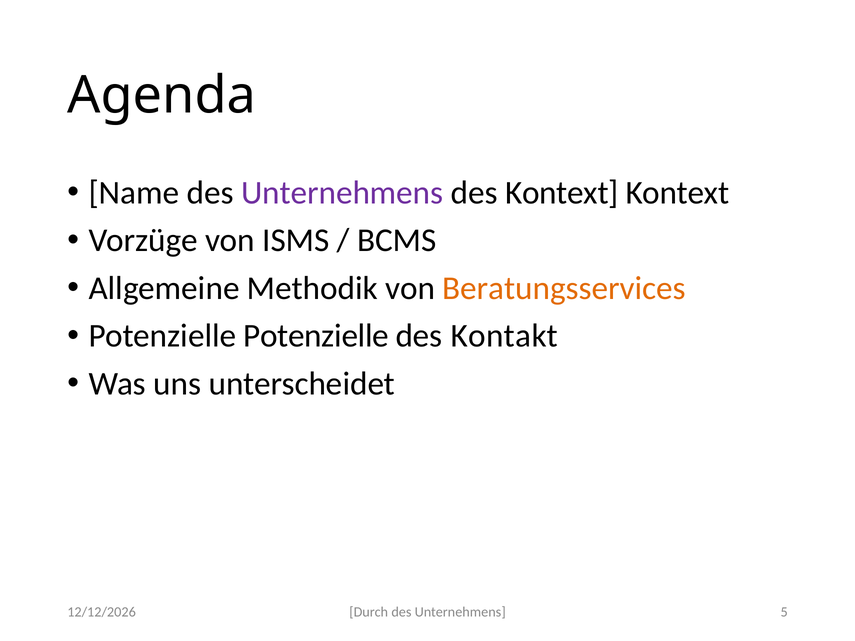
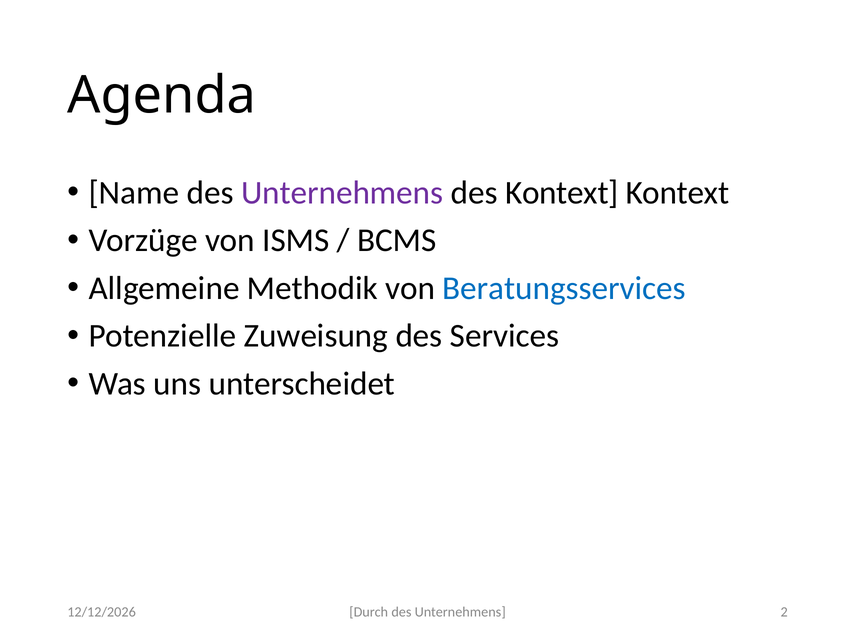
Beratungsservices colour: orange -> blue
Potenzielle Potenzielle: Potenzielle -> Zuweisung
Kontakt: Kontakt -> Services
5: 5 -> 2
